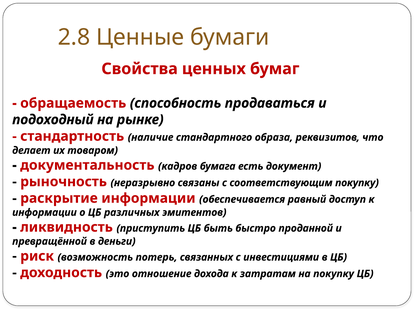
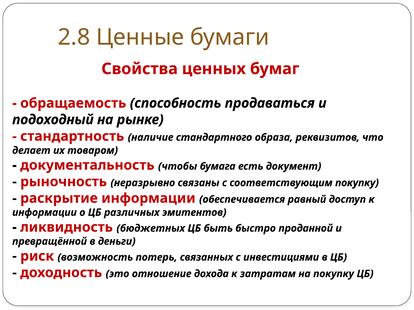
кадров: кадров -> чтобы
приступить: приступить -> бюджетных
